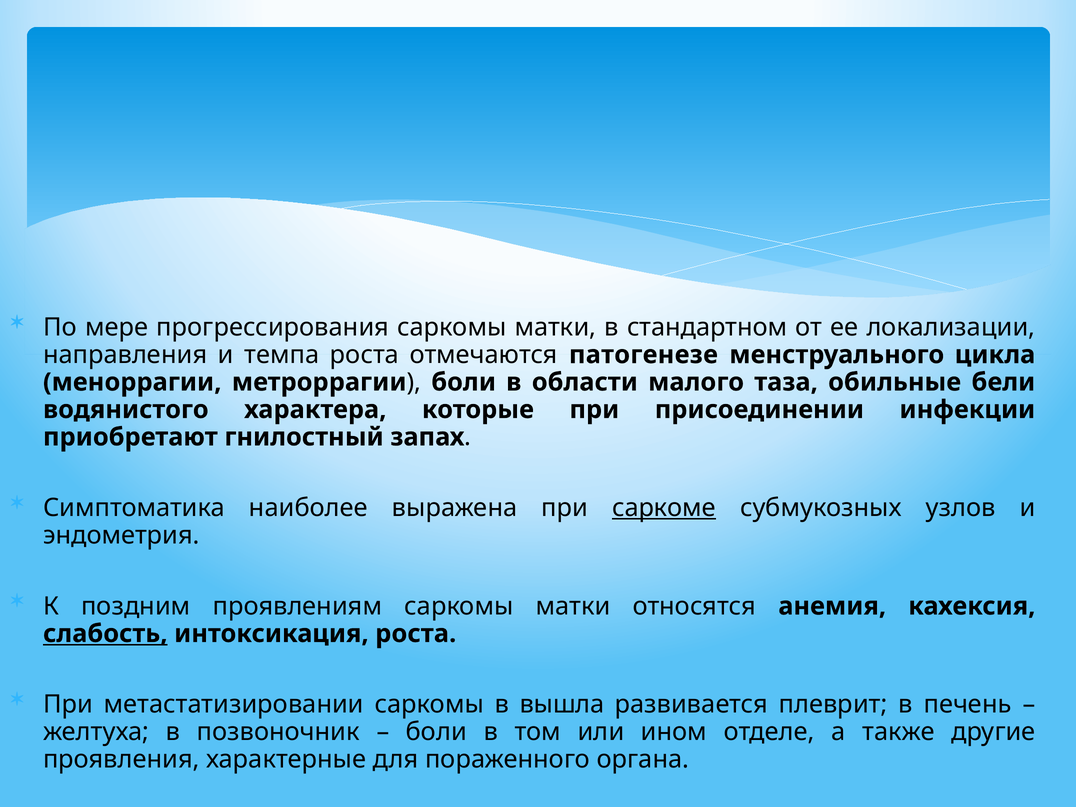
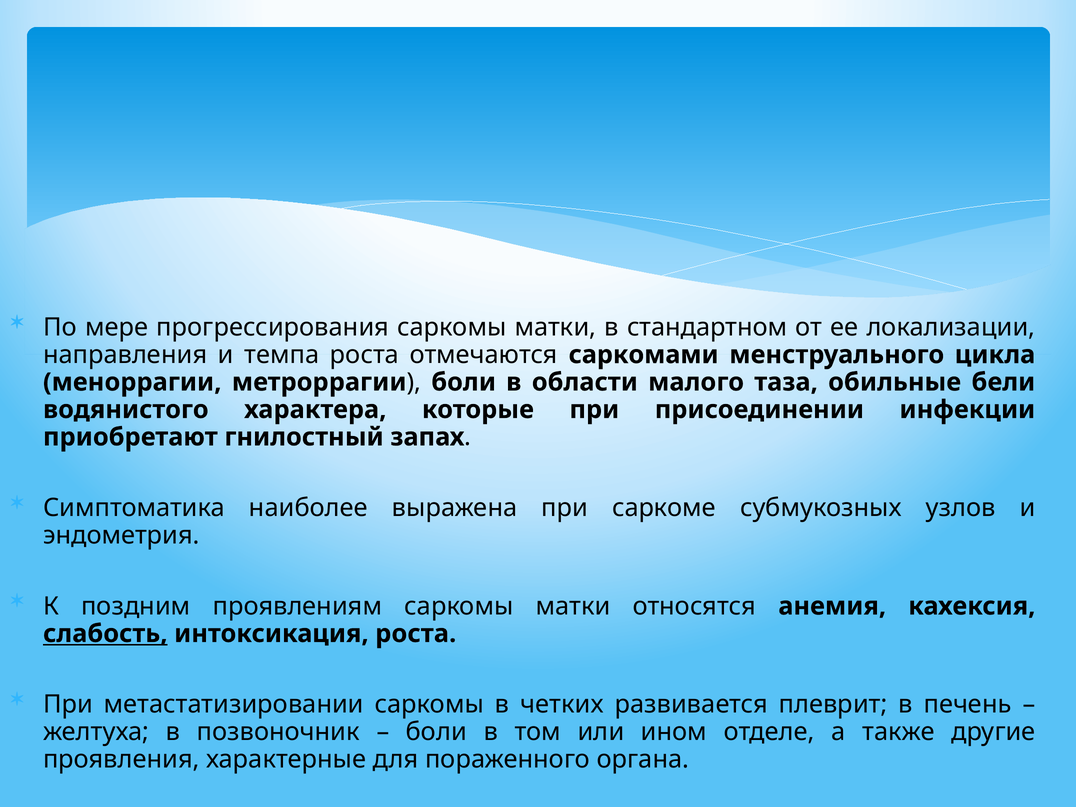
патогенезе: патогенезе -> саркомами
саркоме underline: present -> none
вышла: вышла -> четких
